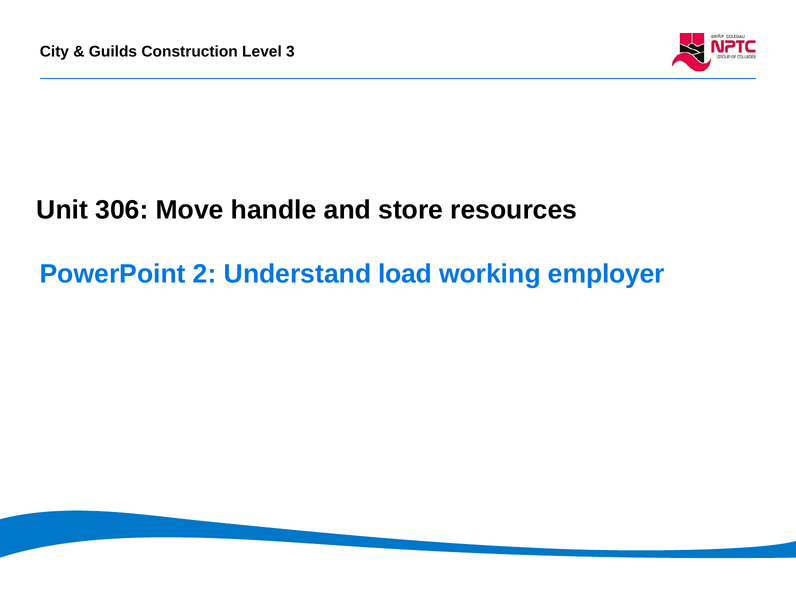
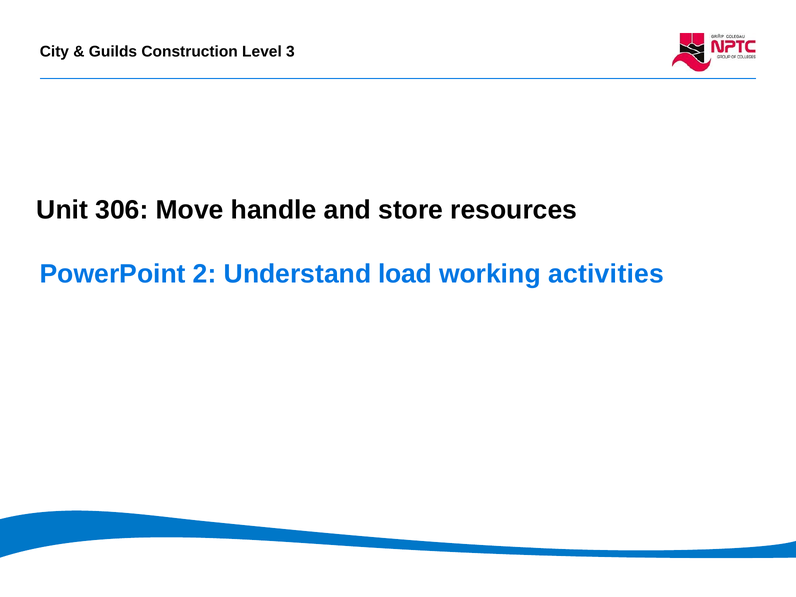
employer: employer -> activities
